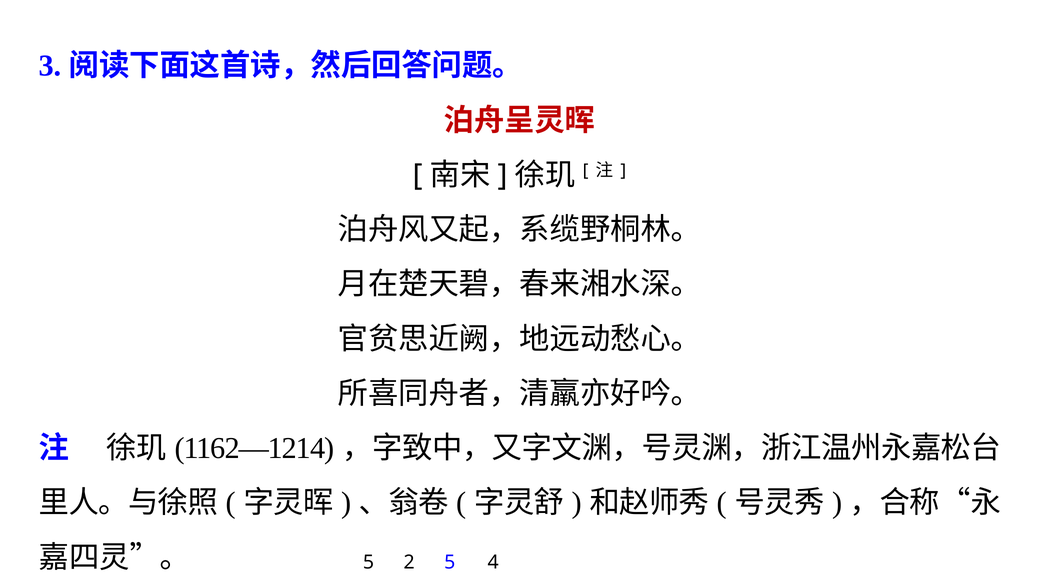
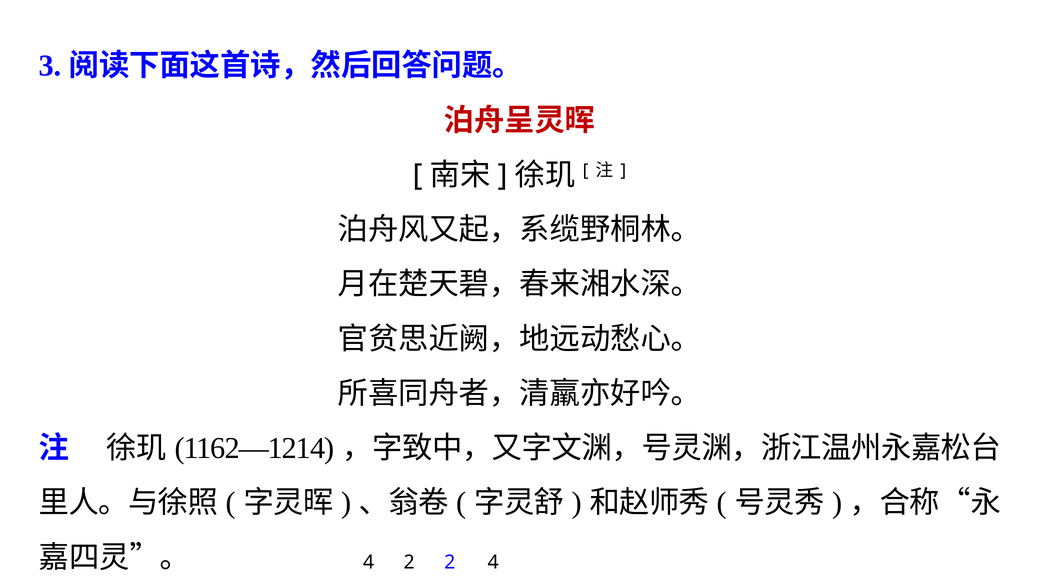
5 at (369, 562): 5 -> 4
2 5: 5 -> 2
